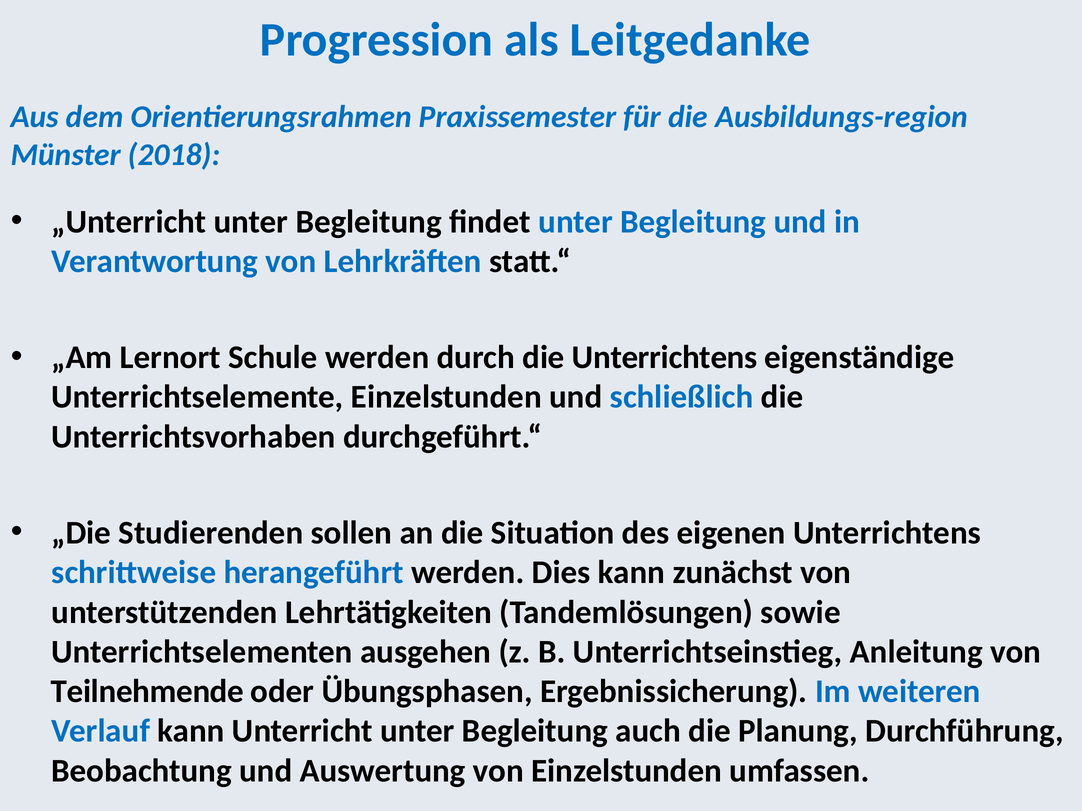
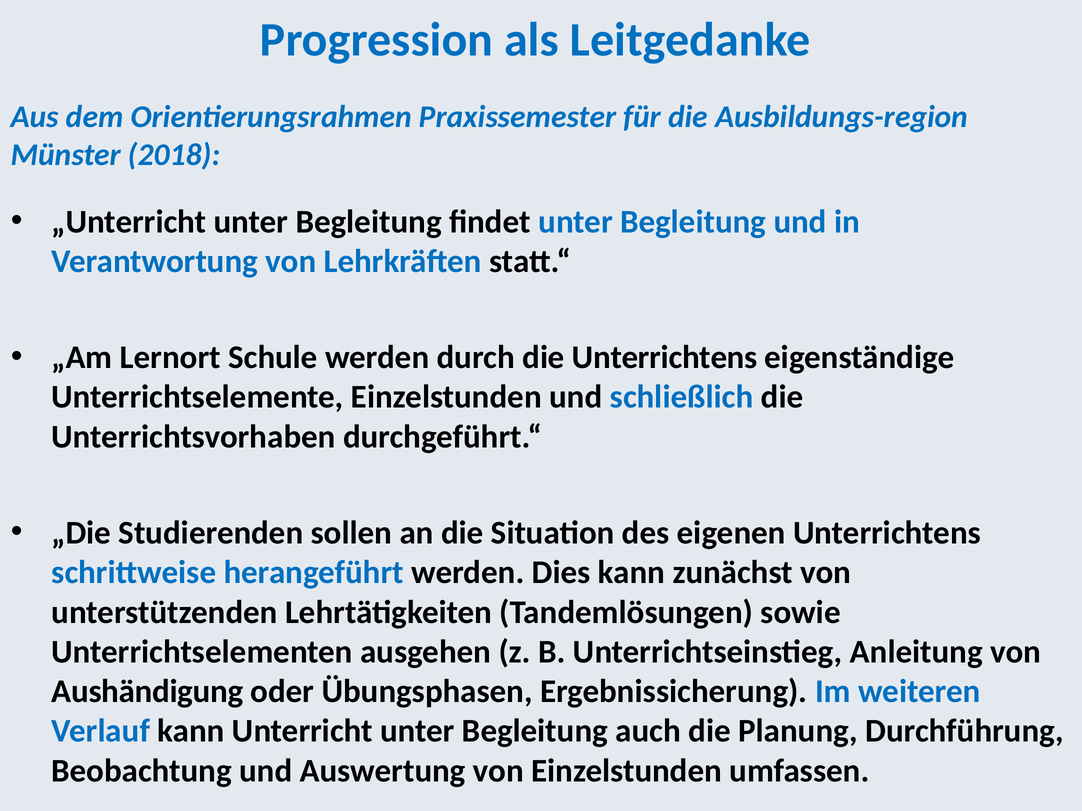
Teilnehmende: Teilnehmende -> Aushändigung
